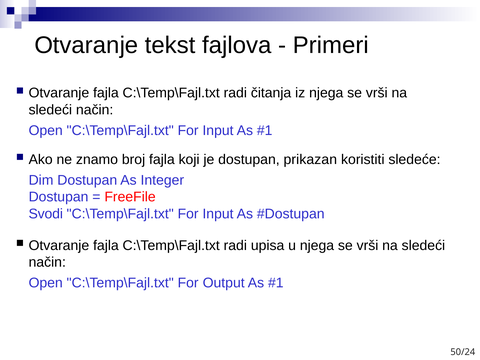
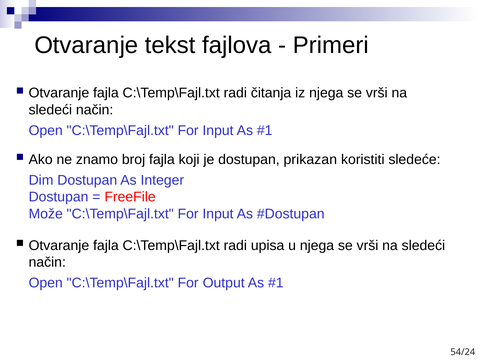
Svodi: Svodi -> Može
50/24: 50/24 -> 54/24
